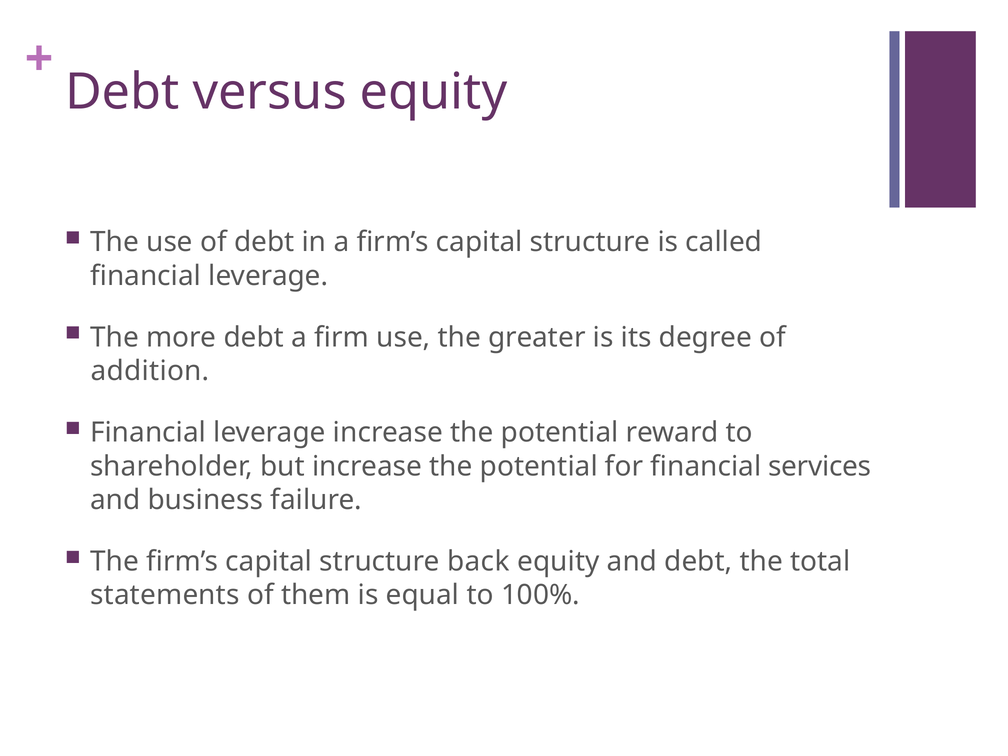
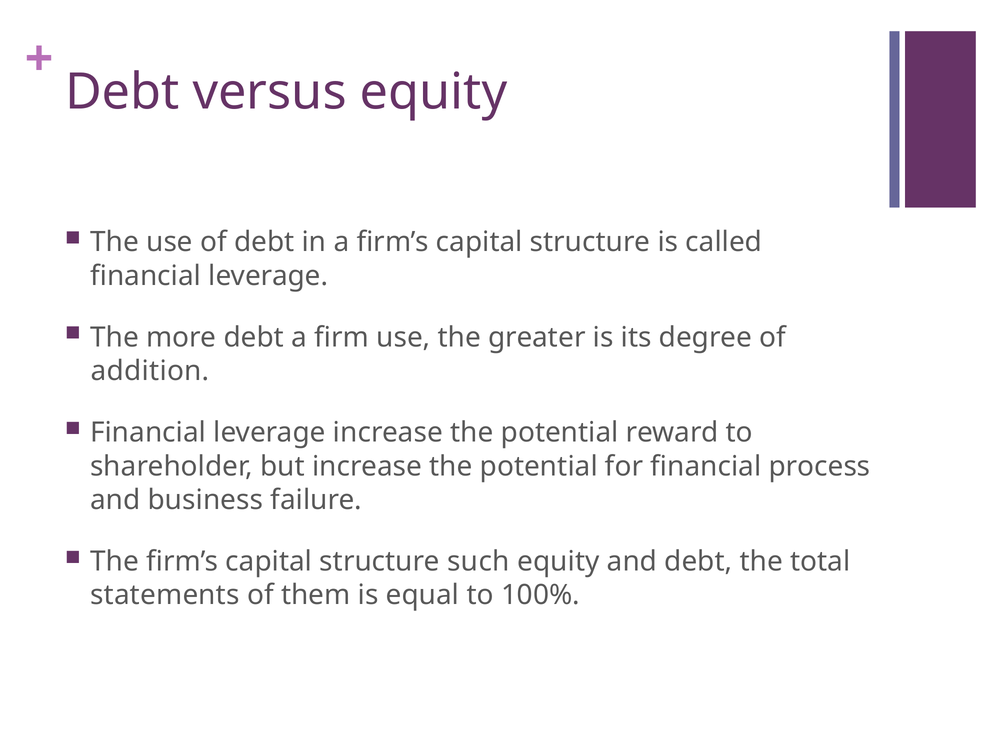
services: services -> process
back: back -> such
